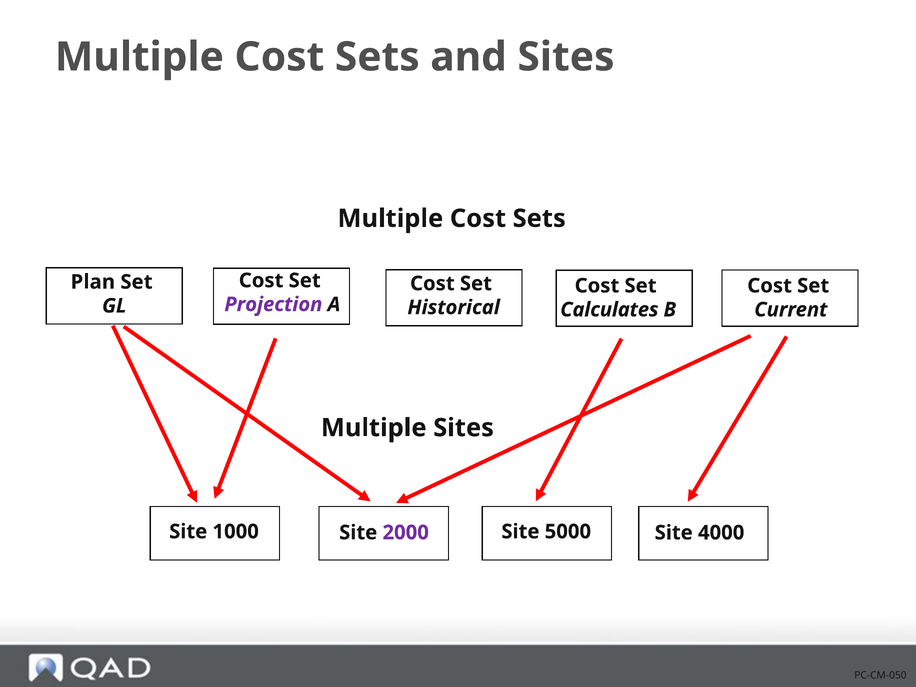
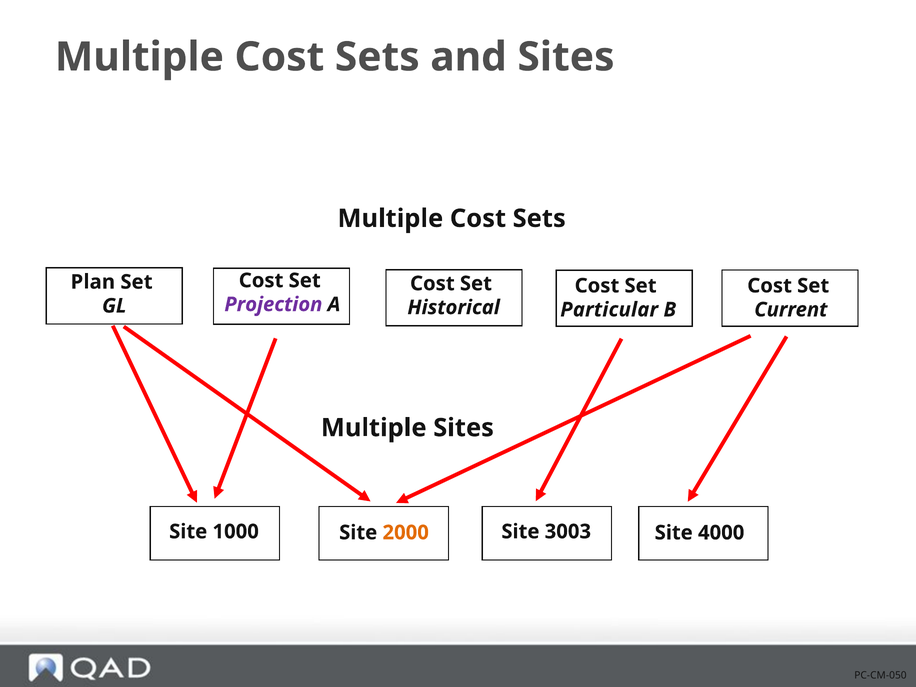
Calculates: Calculates -> Particular
2000 colour: purple -> orange
5000: 5000 -> 3003
